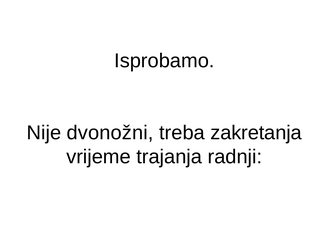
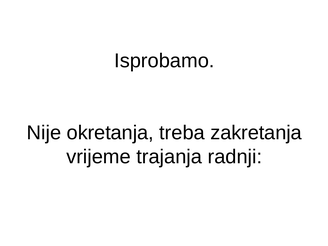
dvonožni: dvonožni -> okretanja
